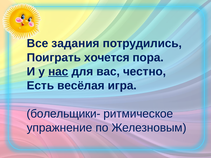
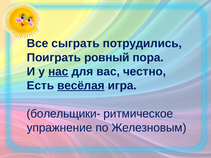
задания: задания -> сыграть
хочется: хочется -> ровный
весёлая underline: none -> present
